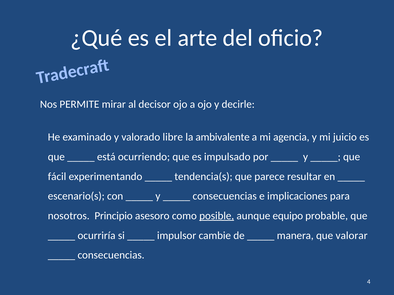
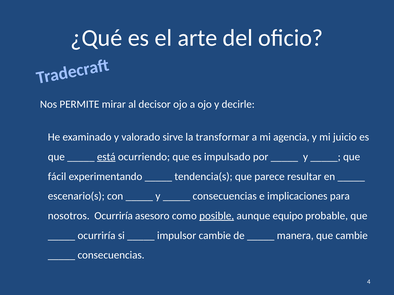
libre: libre -> sirve
ambivalente: ambivalente -> transformar
está underline: none -> present
nosotros Principio: Principio -> Ocurriría
que valorar: valorar -> cambie
